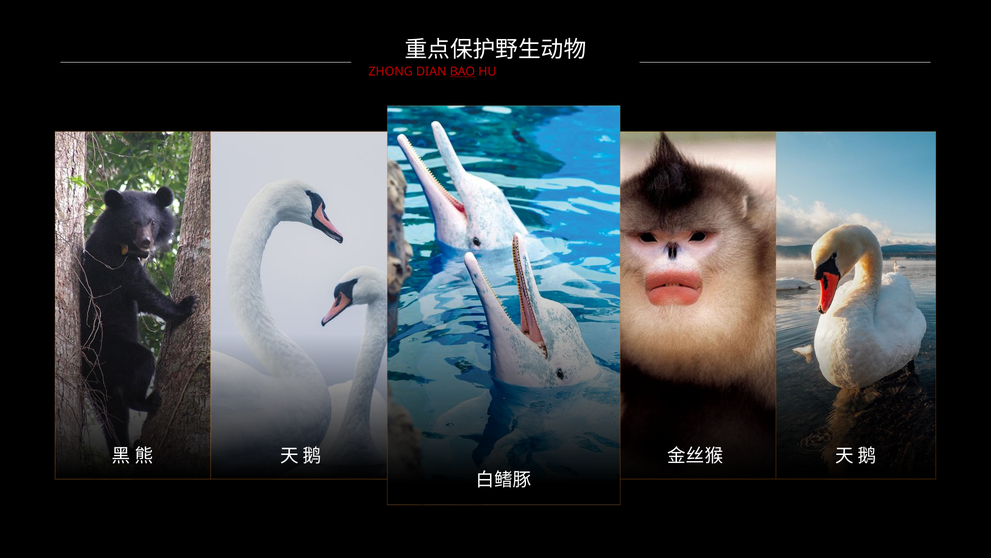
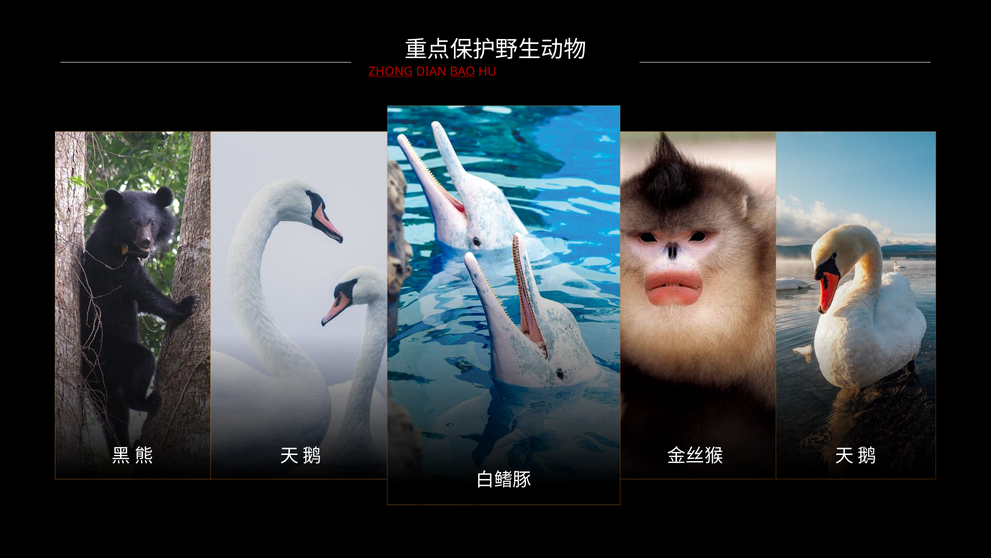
ZHONG underline: none -> present
